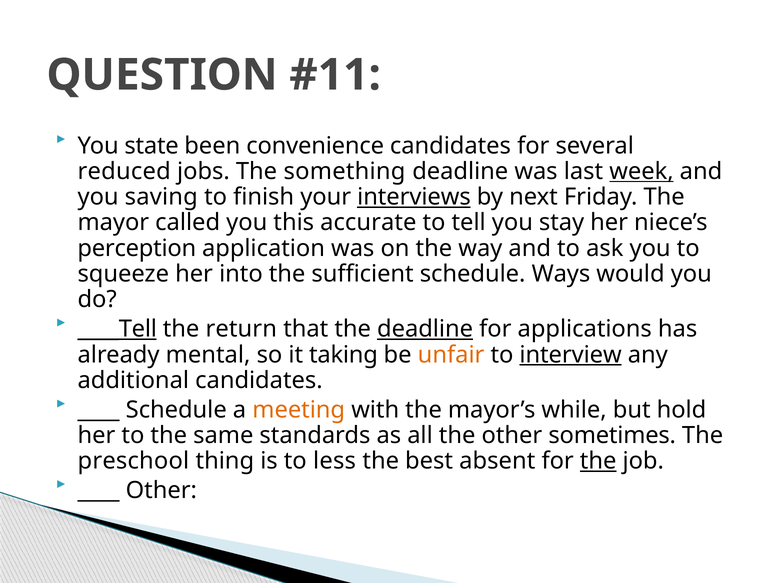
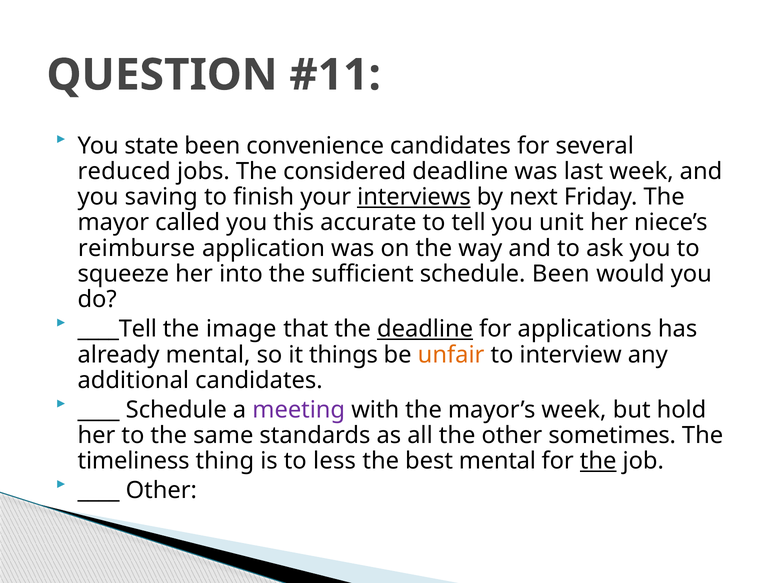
something: something -> considered
week at (641, 171) underline: present -> none
stay: stay -> unit
perception: perception -> reimburse
schedule Ways: Ways -> Been
____Tell underline: present -> none
return: return -> image
taking: taking -> things
interview underline: present -> none
meeting colour: orange -> purple
mayor’s while: while -> week
preschool: preschool -> timeliness
best absent: absent -> mental
